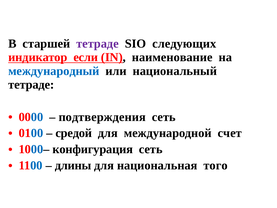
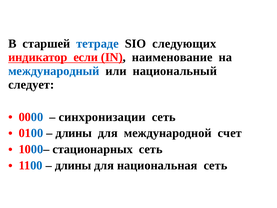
тетраде at (98, 43) colour: purple -> blue
тетраде at (31, 85): тетраде -> следует
подтверждения: подтверждения -> синхронизации
средой at (74, 133): средой -> длины
конфигурация: конфигурация -> стационарных
национальная того: того -> сеть
